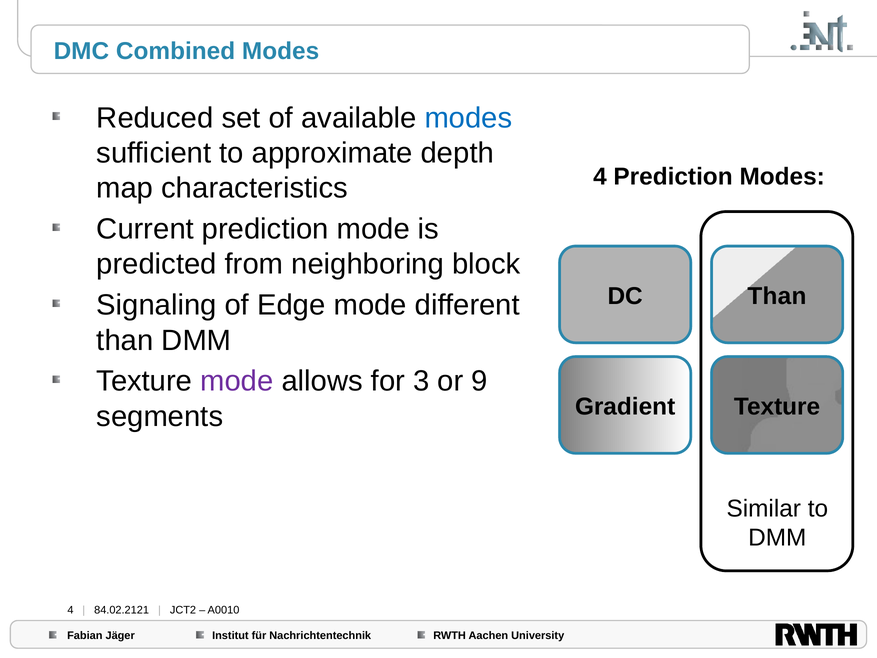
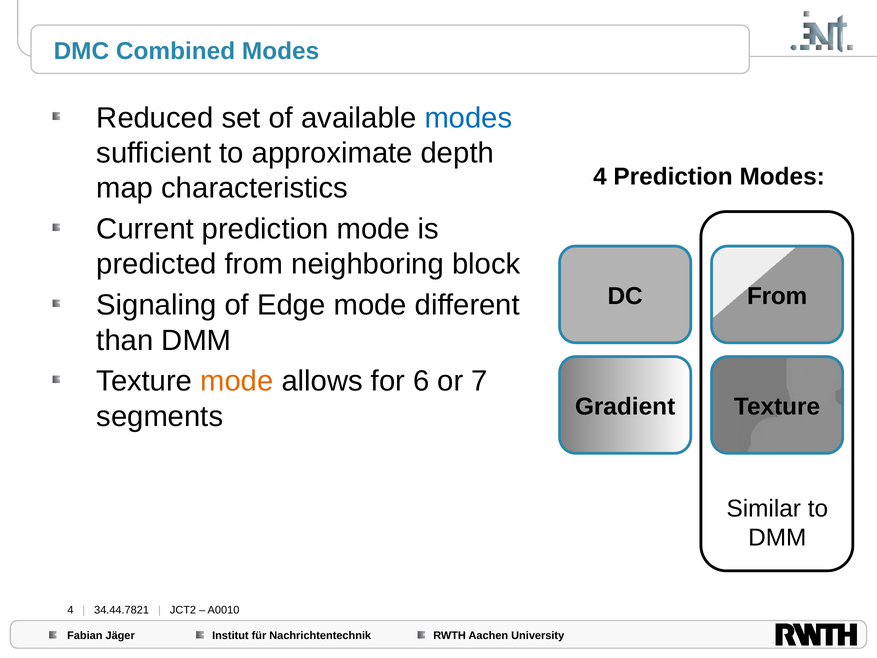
Than at (777, 296): Than -> From
mode at (237, 381) colour: purple -> orange
3: 3 -> 6
9: 9 -> 7
84.02.2121: 84.02.2121 -> 34.44.7821
